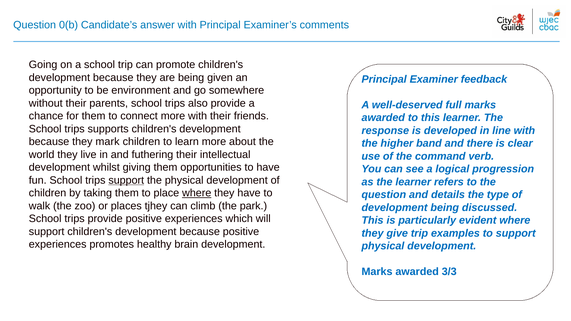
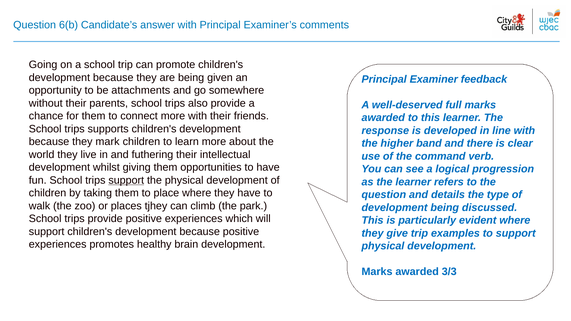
0(b: 0(b -> 6(b
environment: environment -> attachments
where at (197, 193) underline: present -> none
